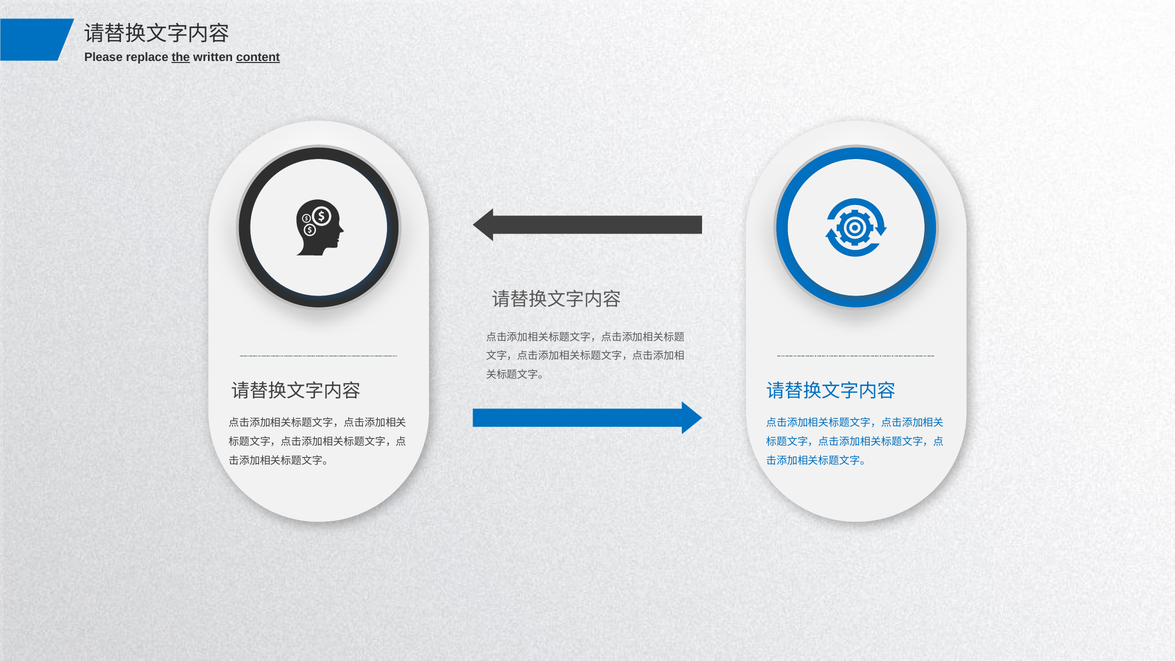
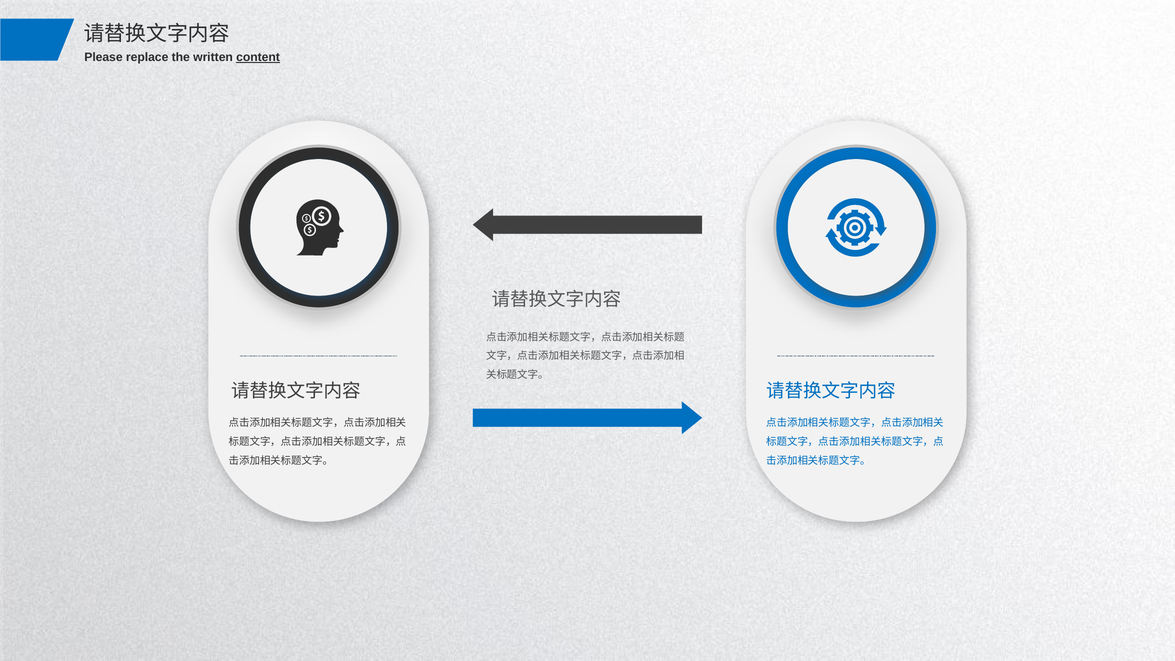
the underline: present -> none
